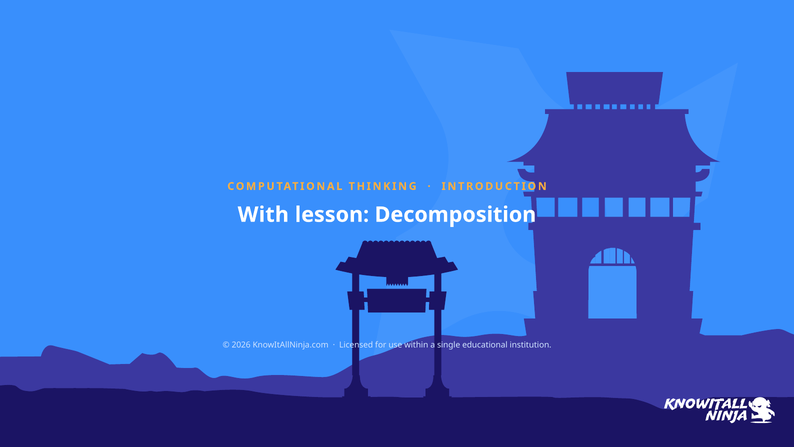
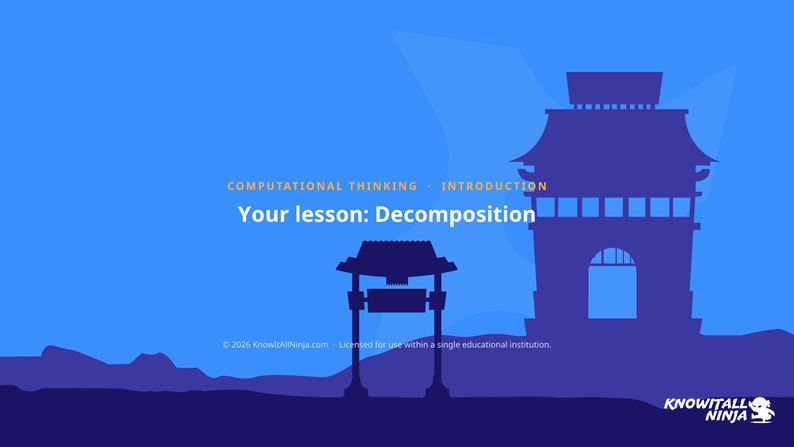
With: With -> Your
